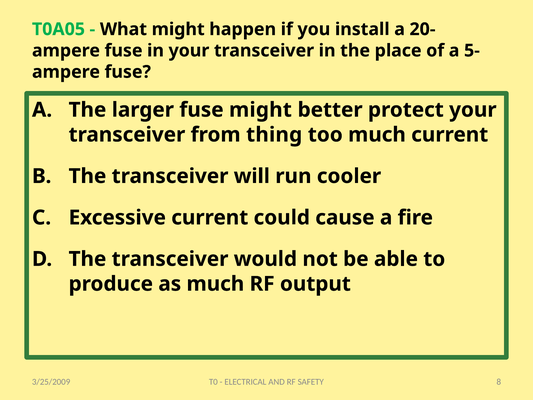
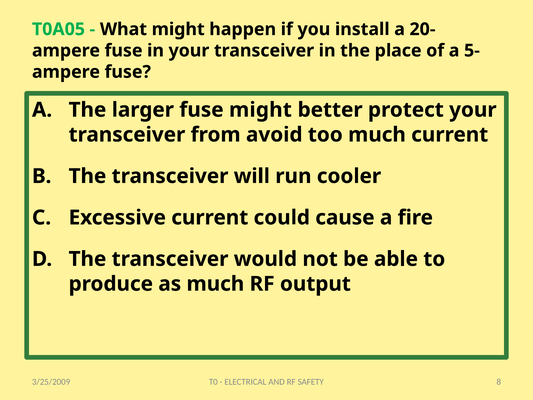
thing: thing -> avoid
